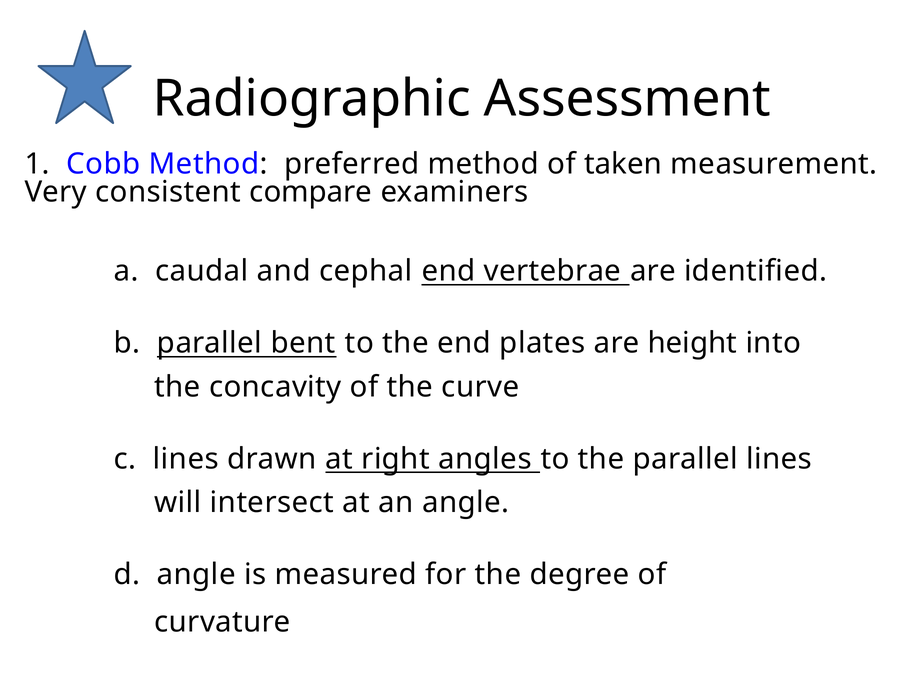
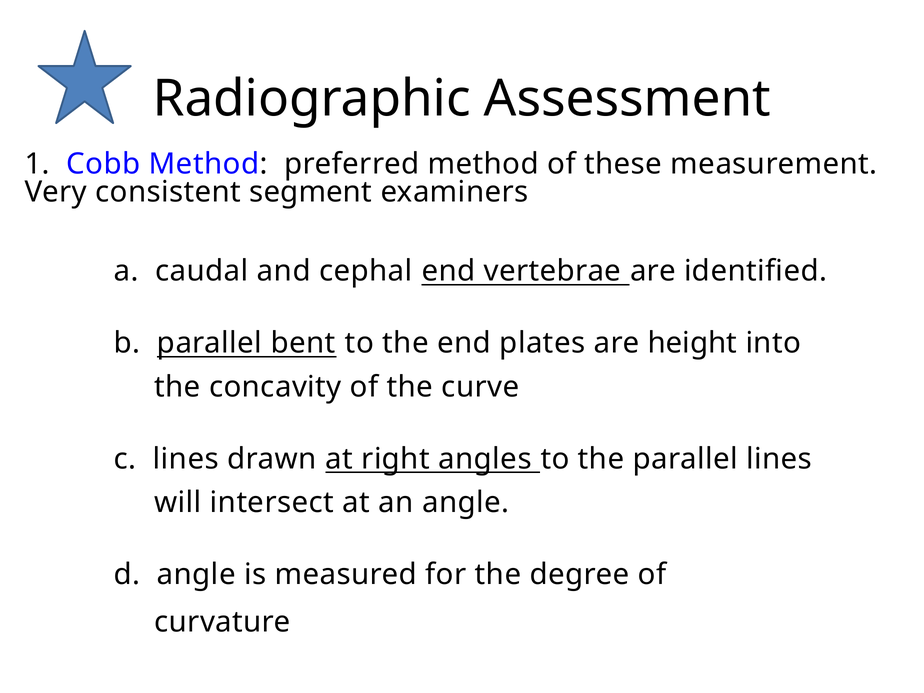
taken: taken -> these
compare: compare -> segment
